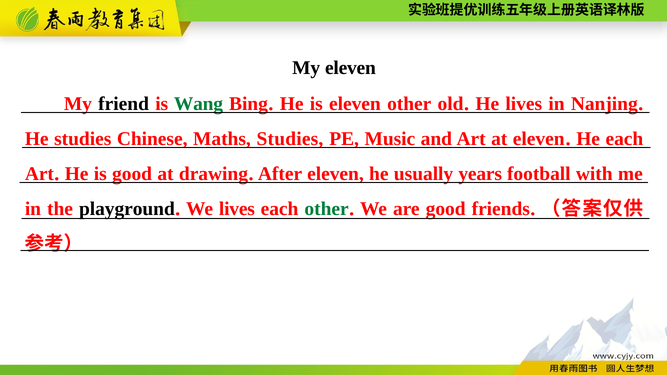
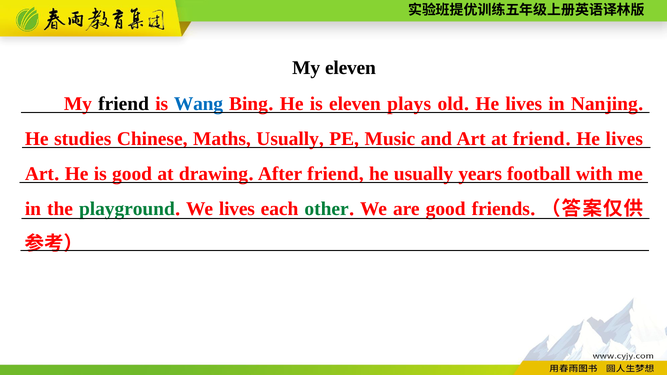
Wang colour: green -> blue
eleven other: other -> plays
Maths Studies: Studies -> Usually
at eleven: eleven -> friend
each at (624, 139): each -> lives
After eleven: eleven -> friend
playground colour: black -> green
